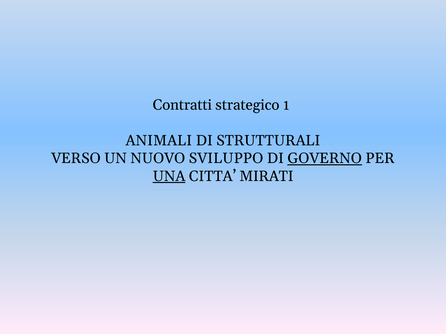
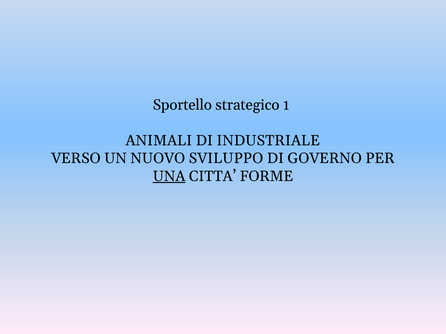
Contratti: Contratti -> Sportello
STRUTTURALI: STRUTTURALI -> INDUSTRIALE
GOVERNO underline: present -> none
MIRATI: MIRATI -> FORME
